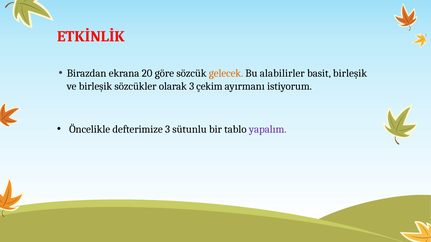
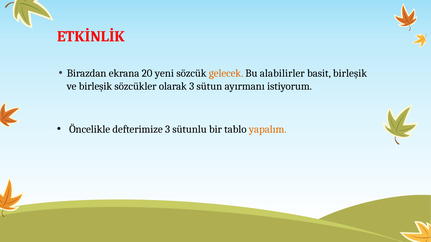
göre: göre -> yeni
çekim: çekim -> sütun
yapalım colour: purple -> orange
